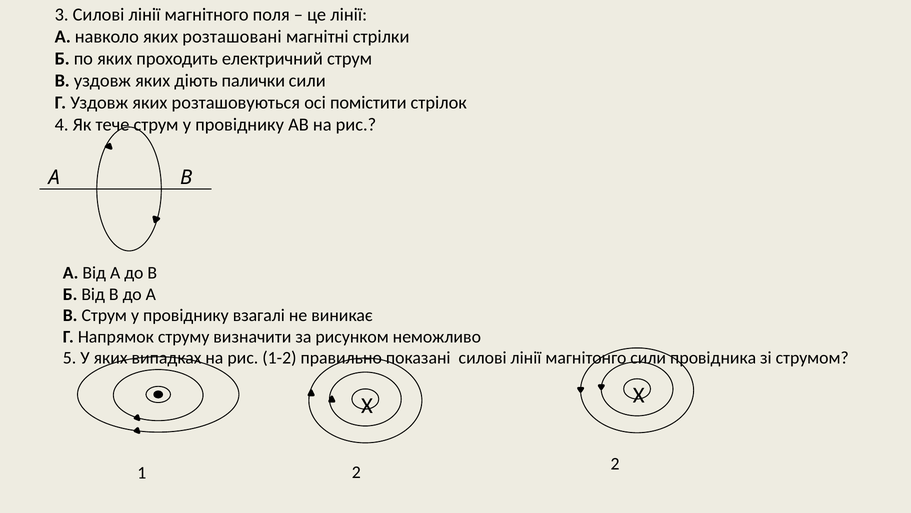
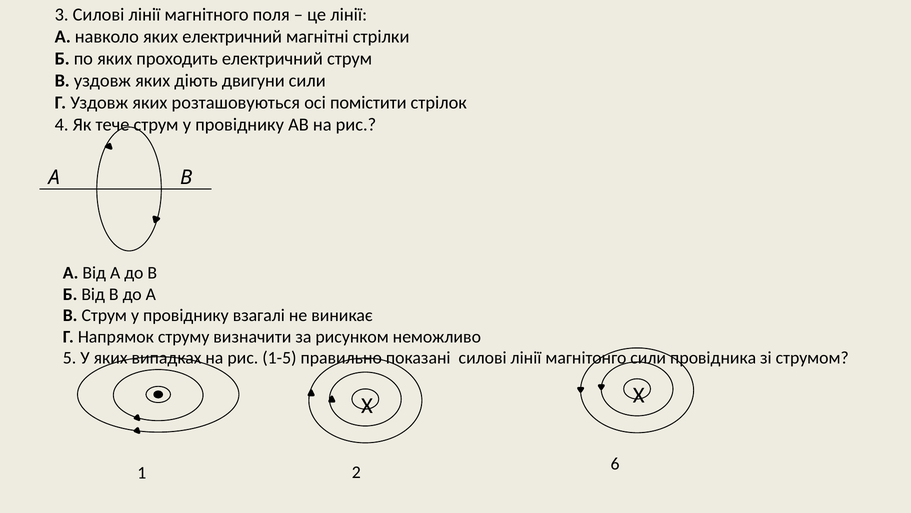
яких розташовані: розташовані -> електричний
палички: палички -> двигуни
1-2: 1-2 -> 1-5
2 2: 2 -> 6
